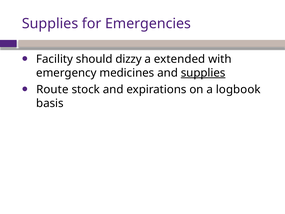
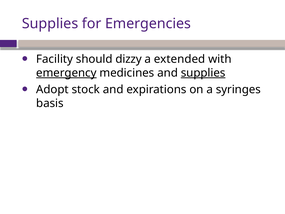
emergency underline: none -> present
Route: Route -> Adopt
logbook: logbook -> syringes
